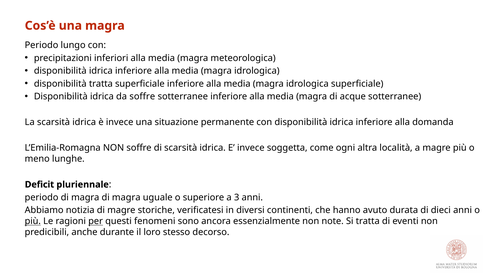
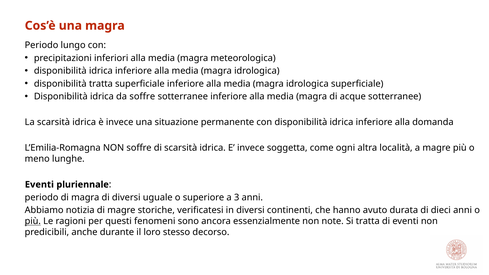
Deficit at (39, 185): Deficit -> Eventi
magra di magra: magra -> diversi
per underline: present -> none
